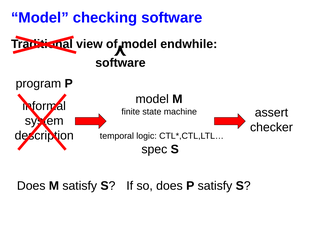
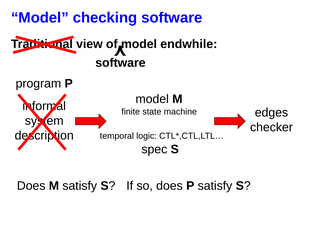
assert: assert -> edges
